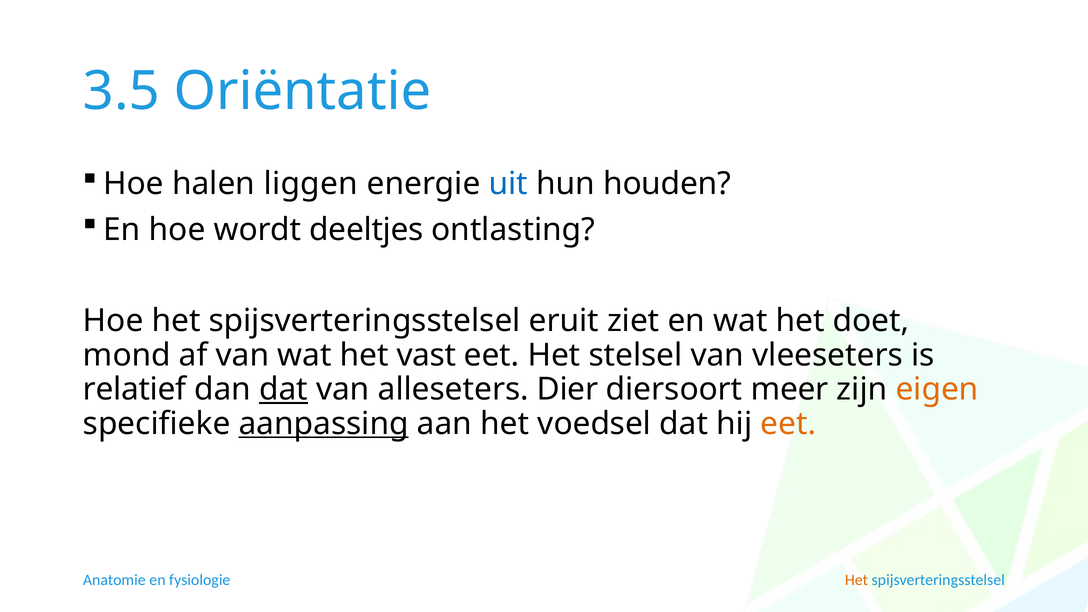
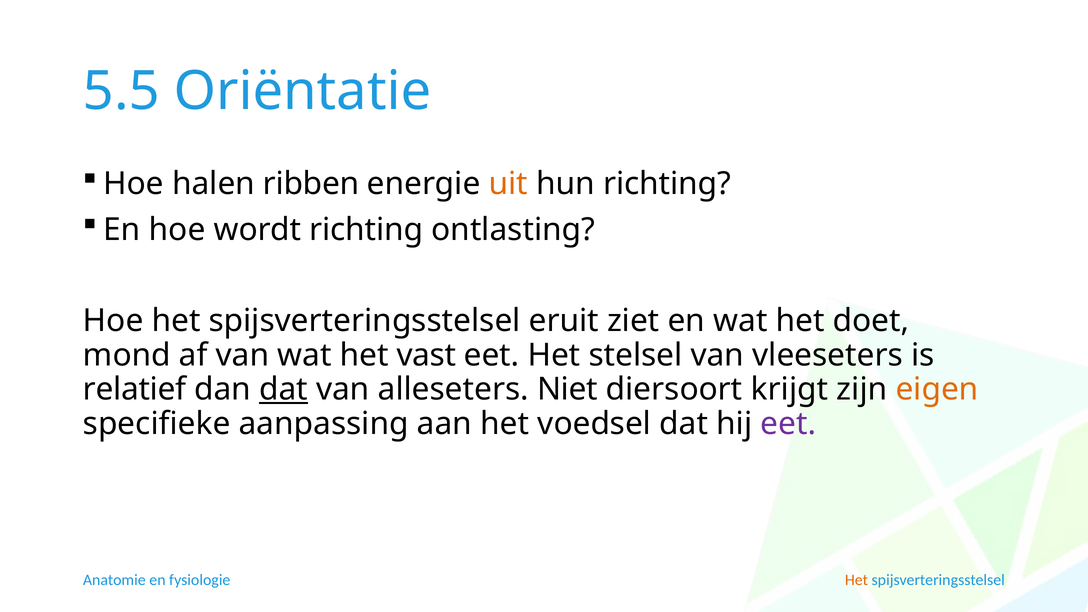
3.5: 3.5 -> 5.5
liggen: liggen -> ribben
uit colour: blue -> orange
hun houden: houden -> richting
wordt deeltjes: deeltjes -> richting
Dier: Dier -> Niet
meer: meer -> krijgt
aanpassing underline: present -> none
eet at (788, 424) colour: orange -> purple
